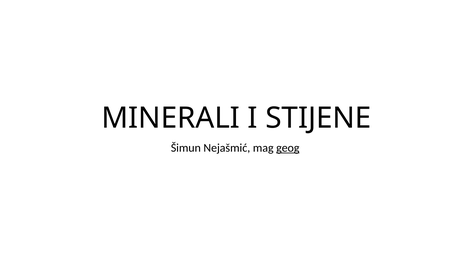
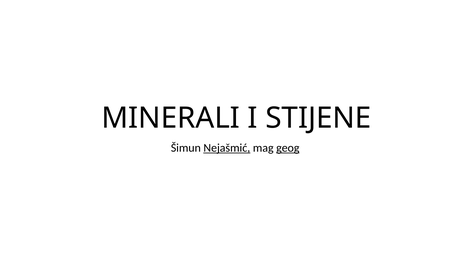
Nejašmić underline: none -> present
